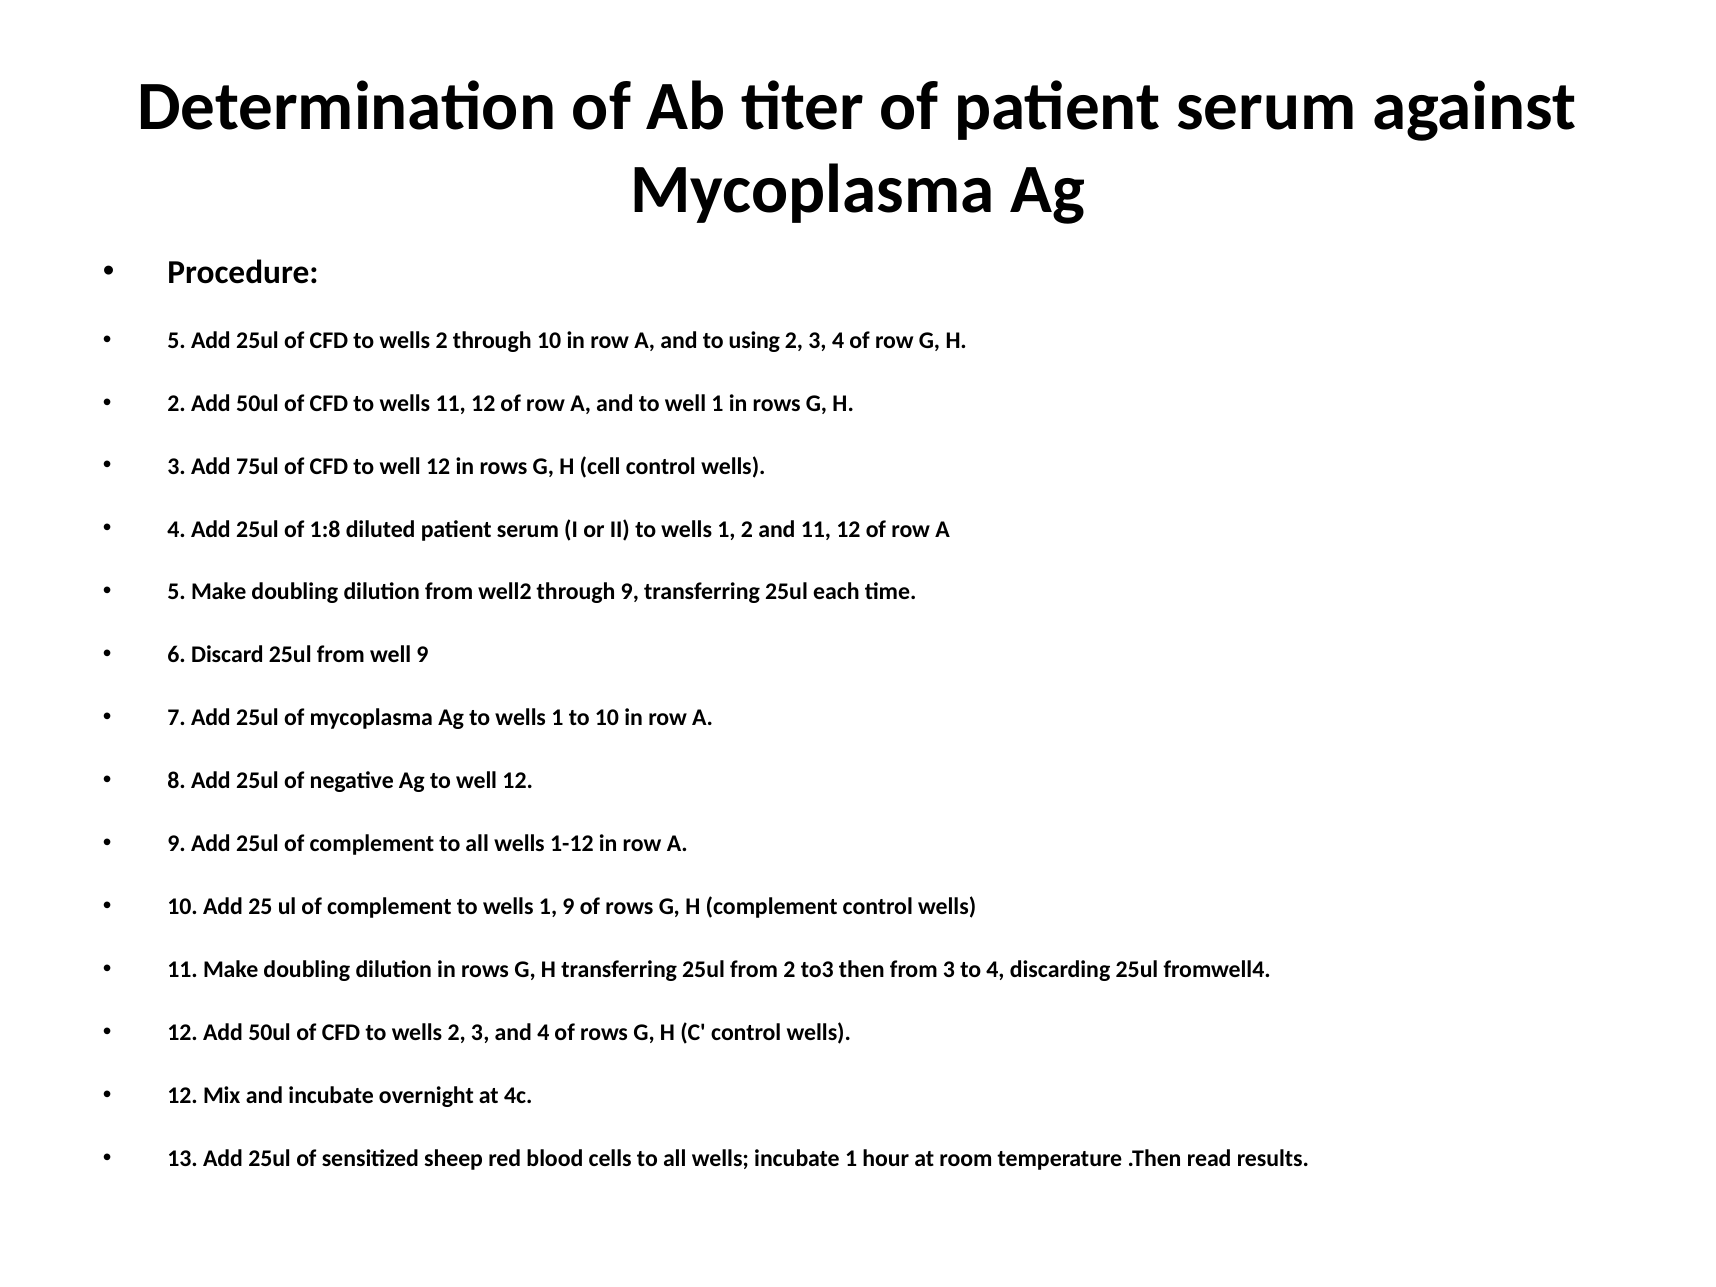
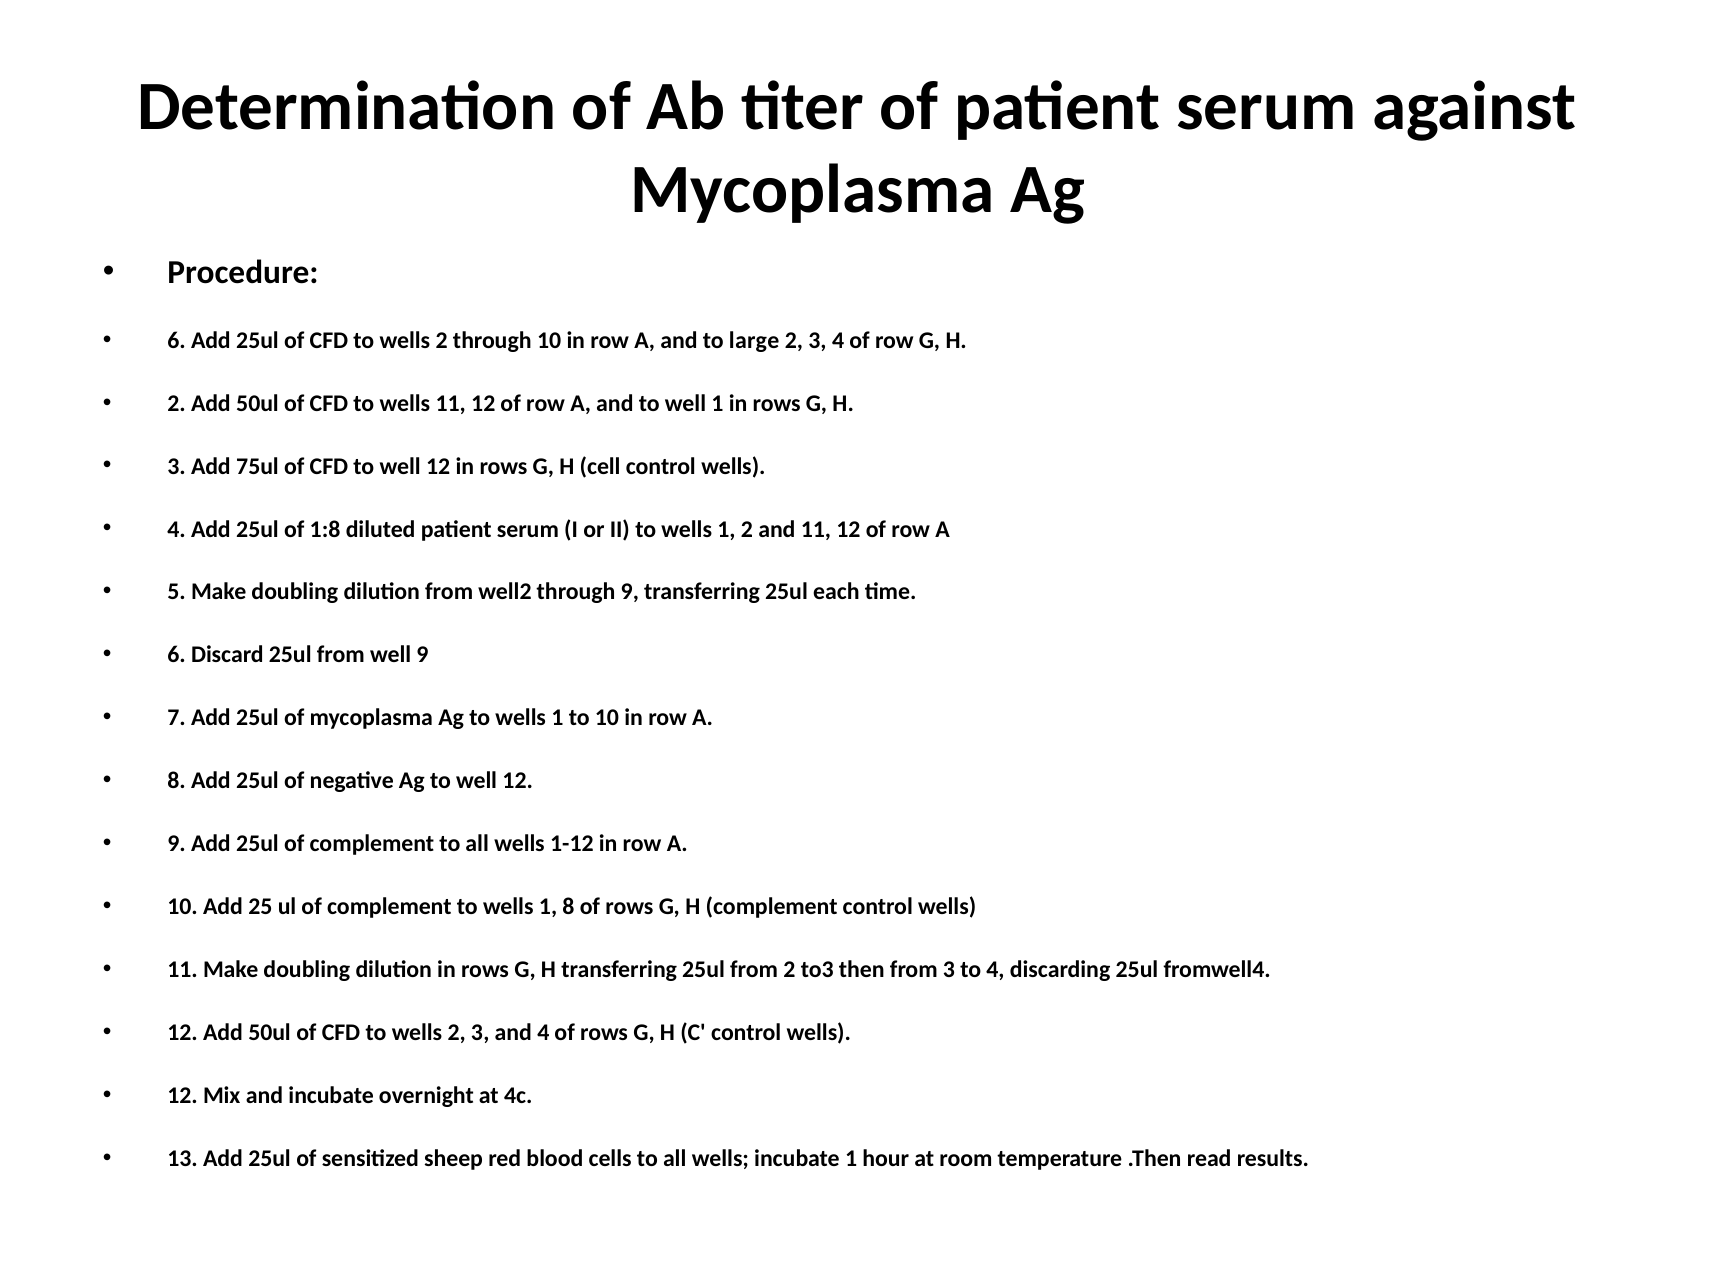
5 at (177, 340): 5 -> 6
using: using -> large
1 9: 9 -> 8
